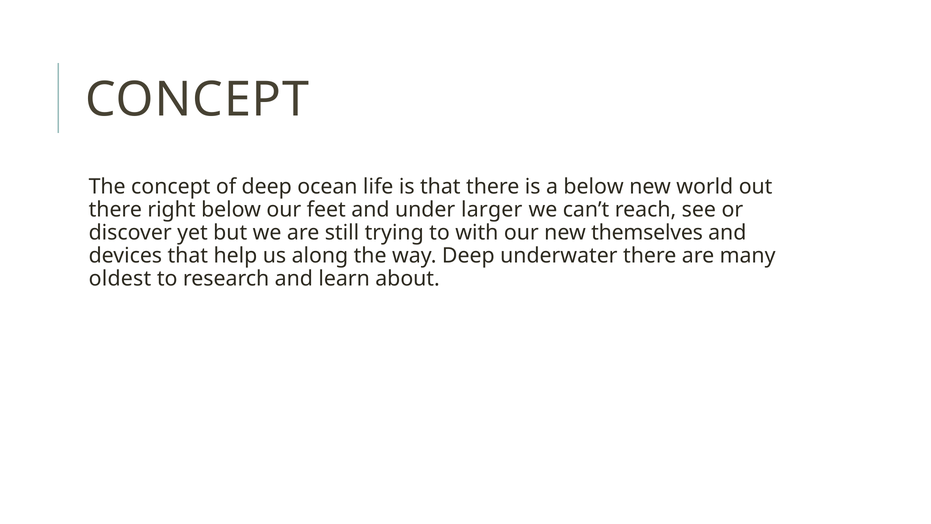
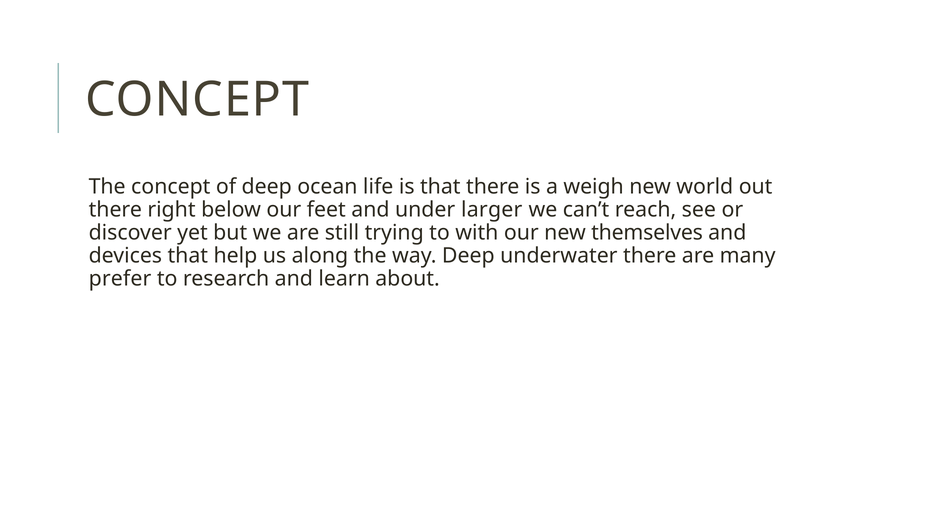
a below: below -> weigh
oldest: oldest -> prefer
